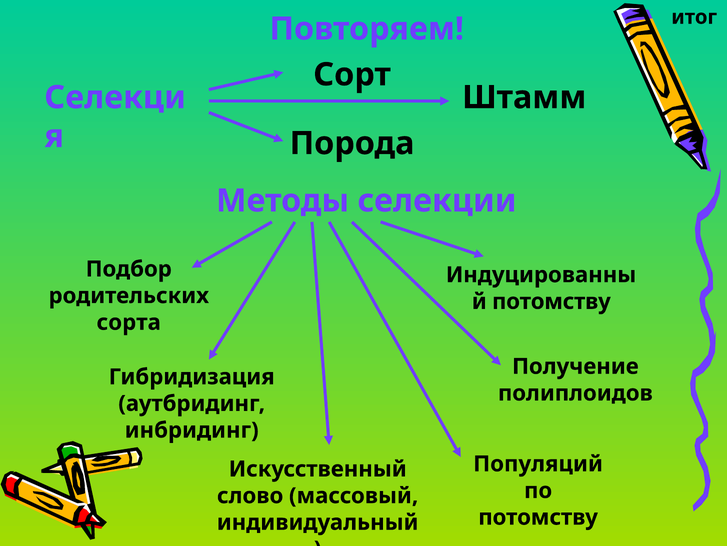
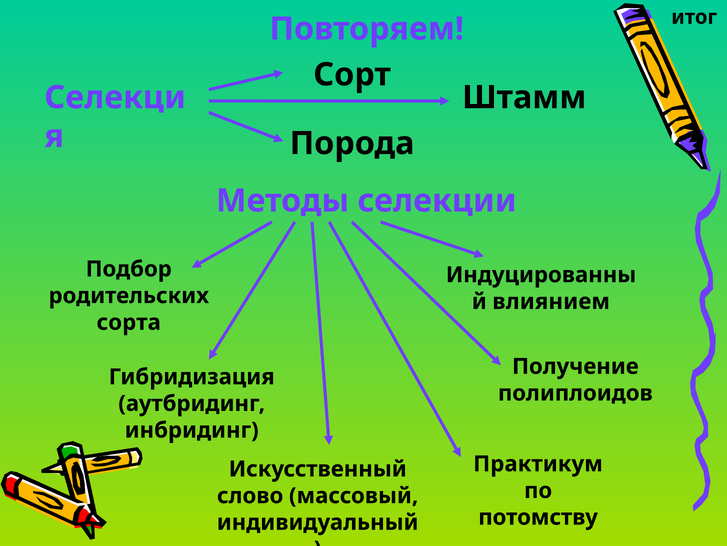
потомству at (551, 301): потомству -> влиянием
Популяций: Популяций -> Практикум
